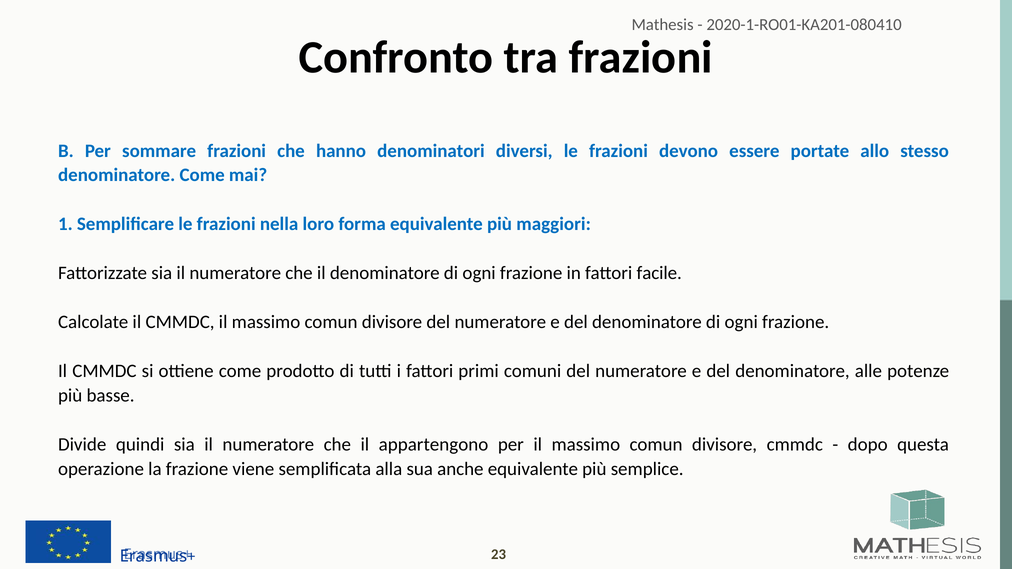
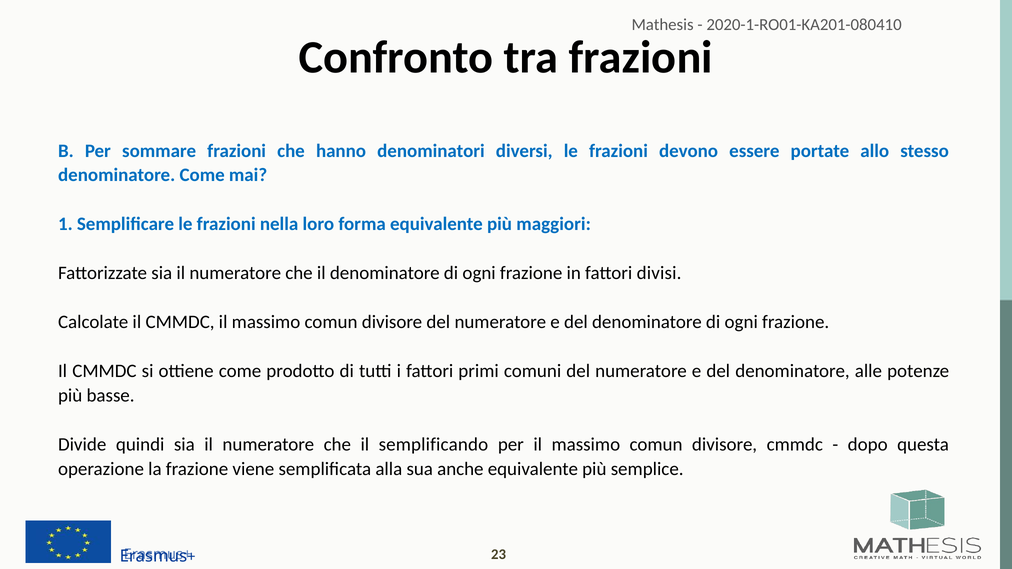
facile: facile -> divisi
appartengono: appartengono -> semplificando
